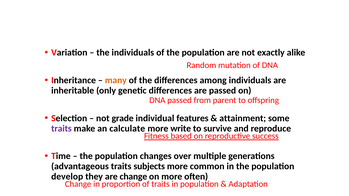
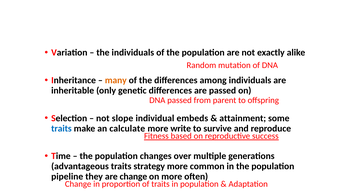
grade: grade -> slope
features: features -> embeds
traits at (61, 129) colour: purple -> blue
subjects: subjects -> strategy
develop: develop -> pipeline
